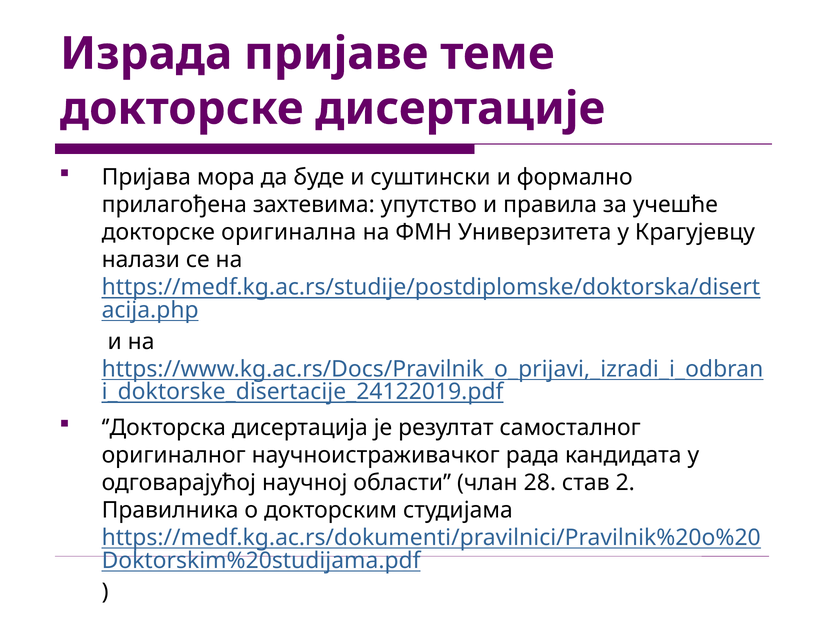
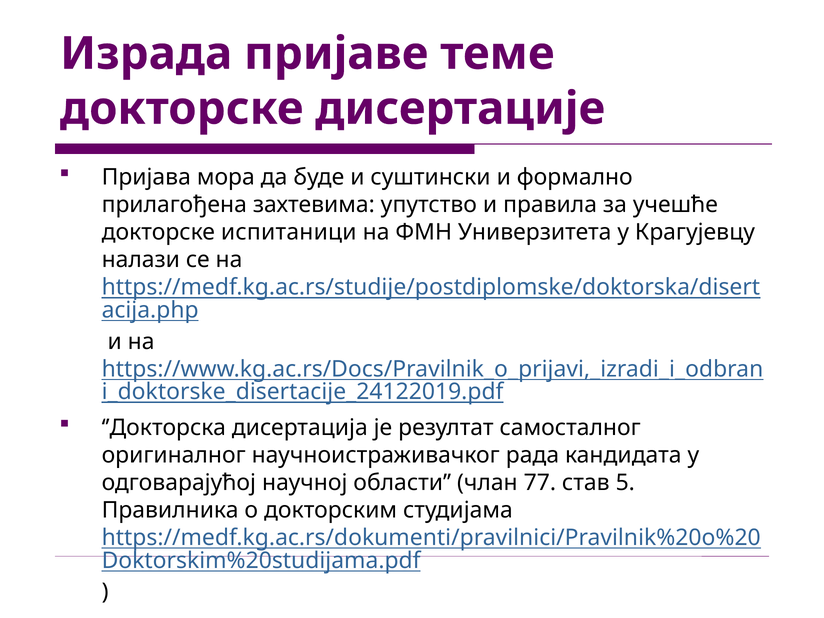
оригинална: оригинална -> испитаници
28: 28 -> 77
2: 2 -> 5
